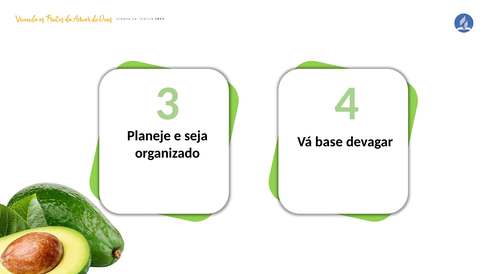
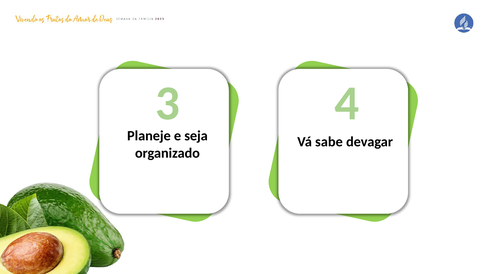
base: base -> sabe
